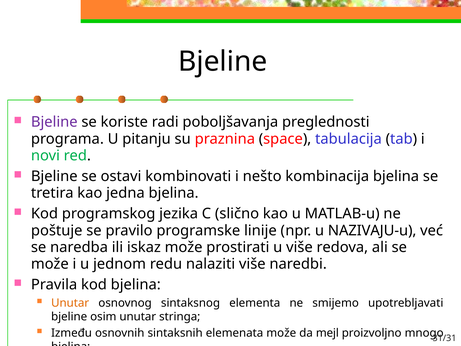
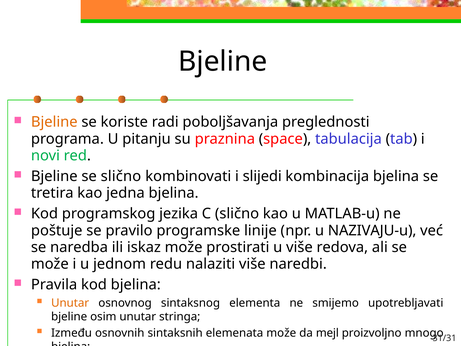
Bjeline at (54, 122) colour: purple -> orange
se ostavi: ostavi -> slično
nešto: nešto -> slijedi
